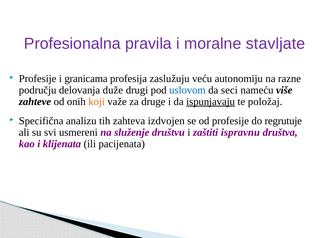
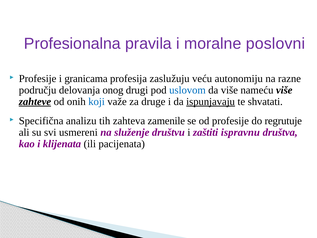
stavljate: stavljate -> poslovni
duže: duže -> onog
da seci: seci -> više
zahteve underline: none -> present
koji colour: orange -> blue
položaj: položaj -> shvatati
izdvojen: izdvojen -> zamenile
